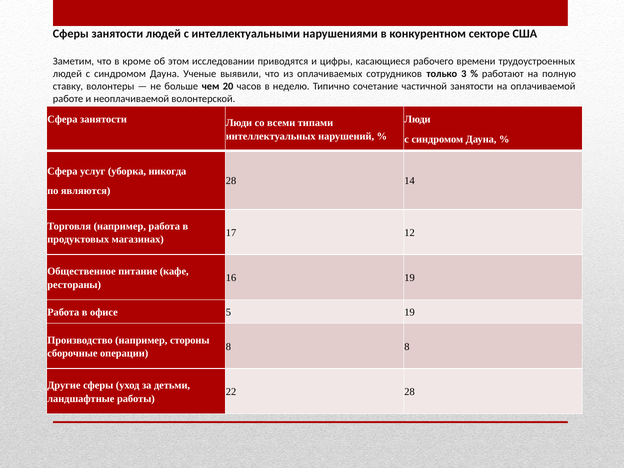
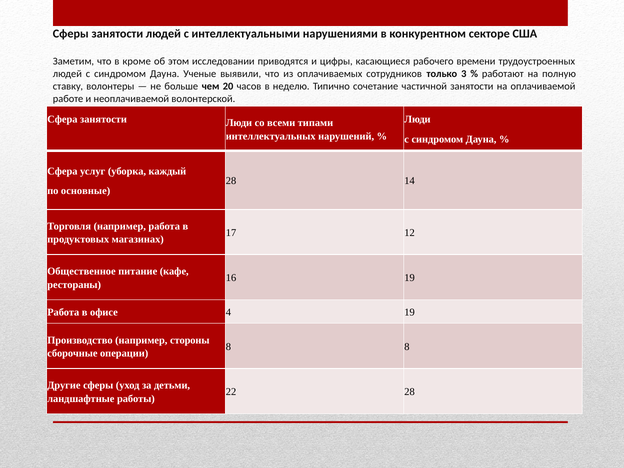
никогда: никогда -> каждый
являются: являются -> основные
5: 5 -> 4
